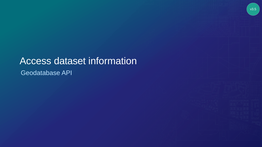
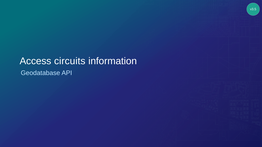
dataset: dataset -> circuits
